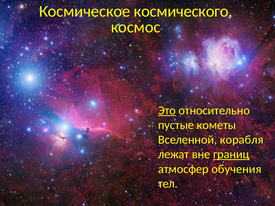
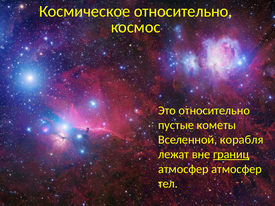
Космическое космического: космического -> относительно
Это underline: present -> none
атмосфер обучения: обучения -> атмосфер
